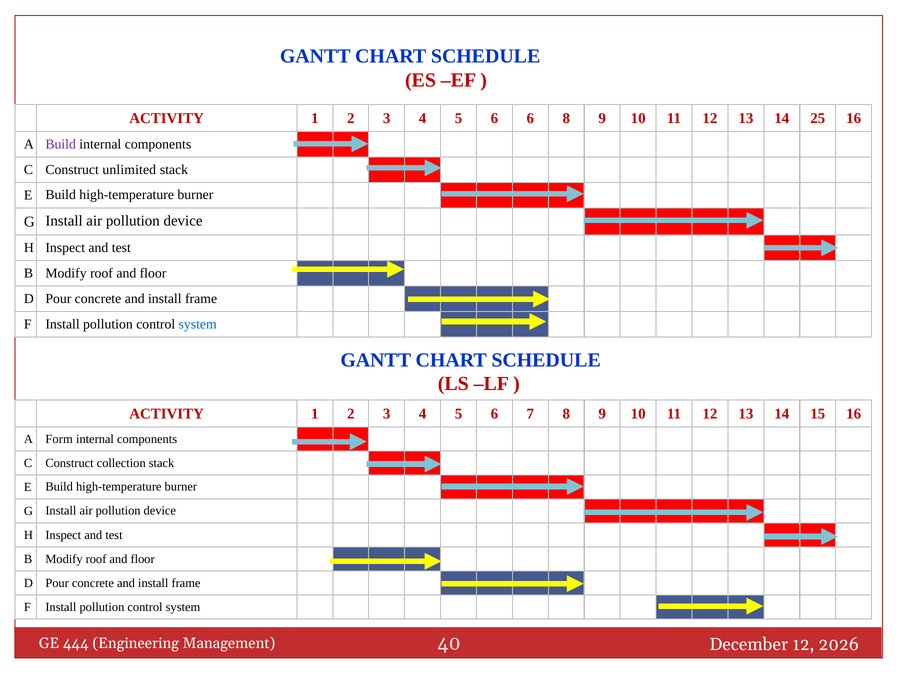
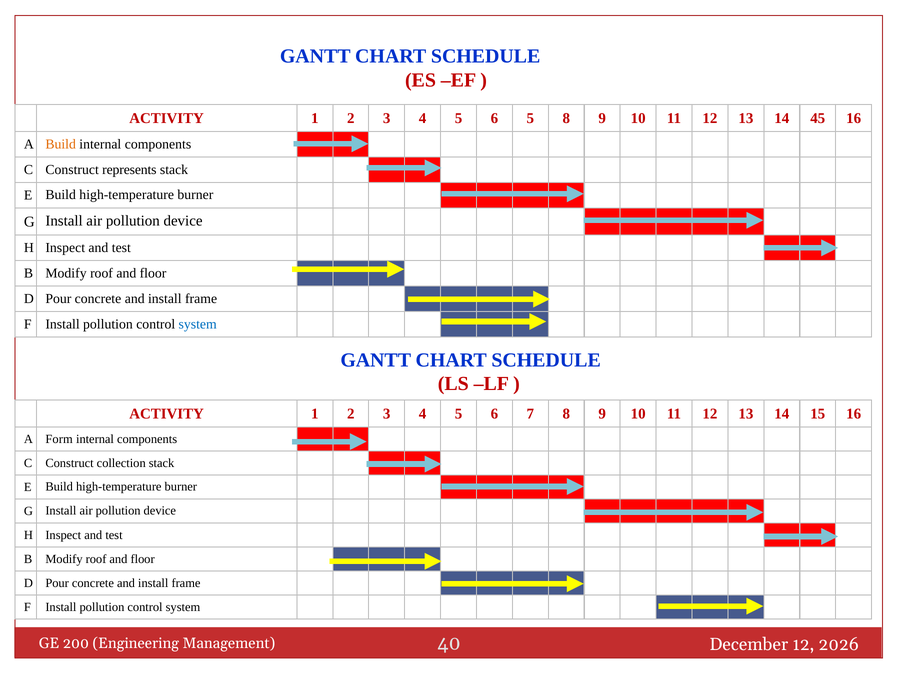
6 6: 6 -> 5
25: 25 -> 45
Build at (61, 145) colour: purple -> orange
unlimited: unlimited -> represents
444: 444 -> 200
